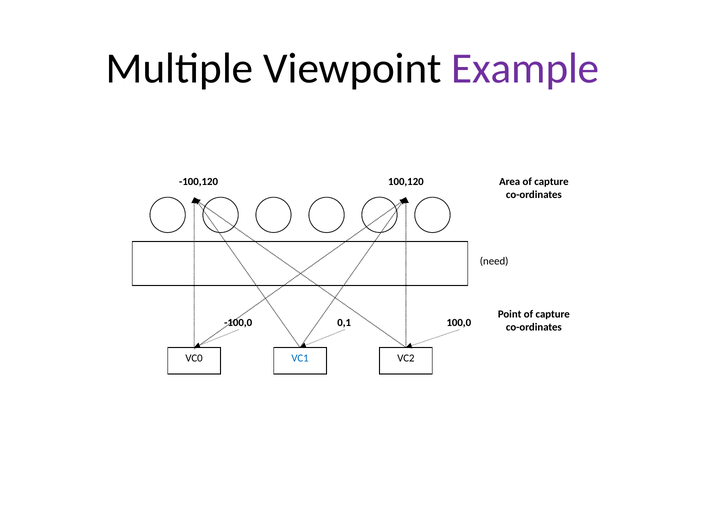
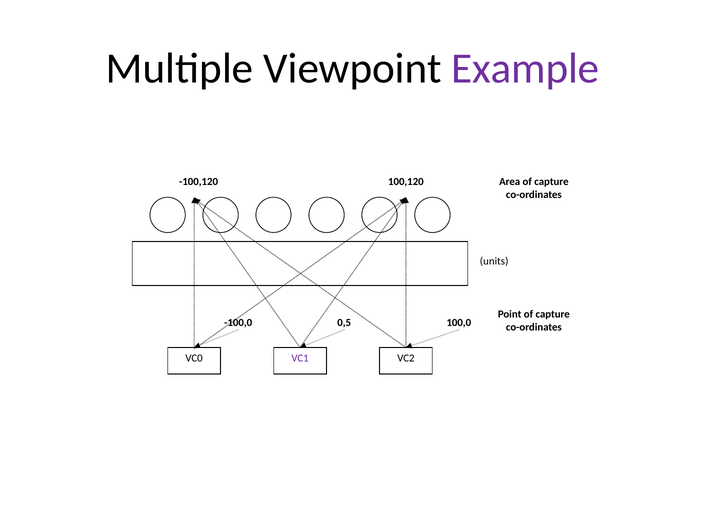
need: need -> units
0,1: 0,1 -> 0,5
VC1 colour: blue -> purple
